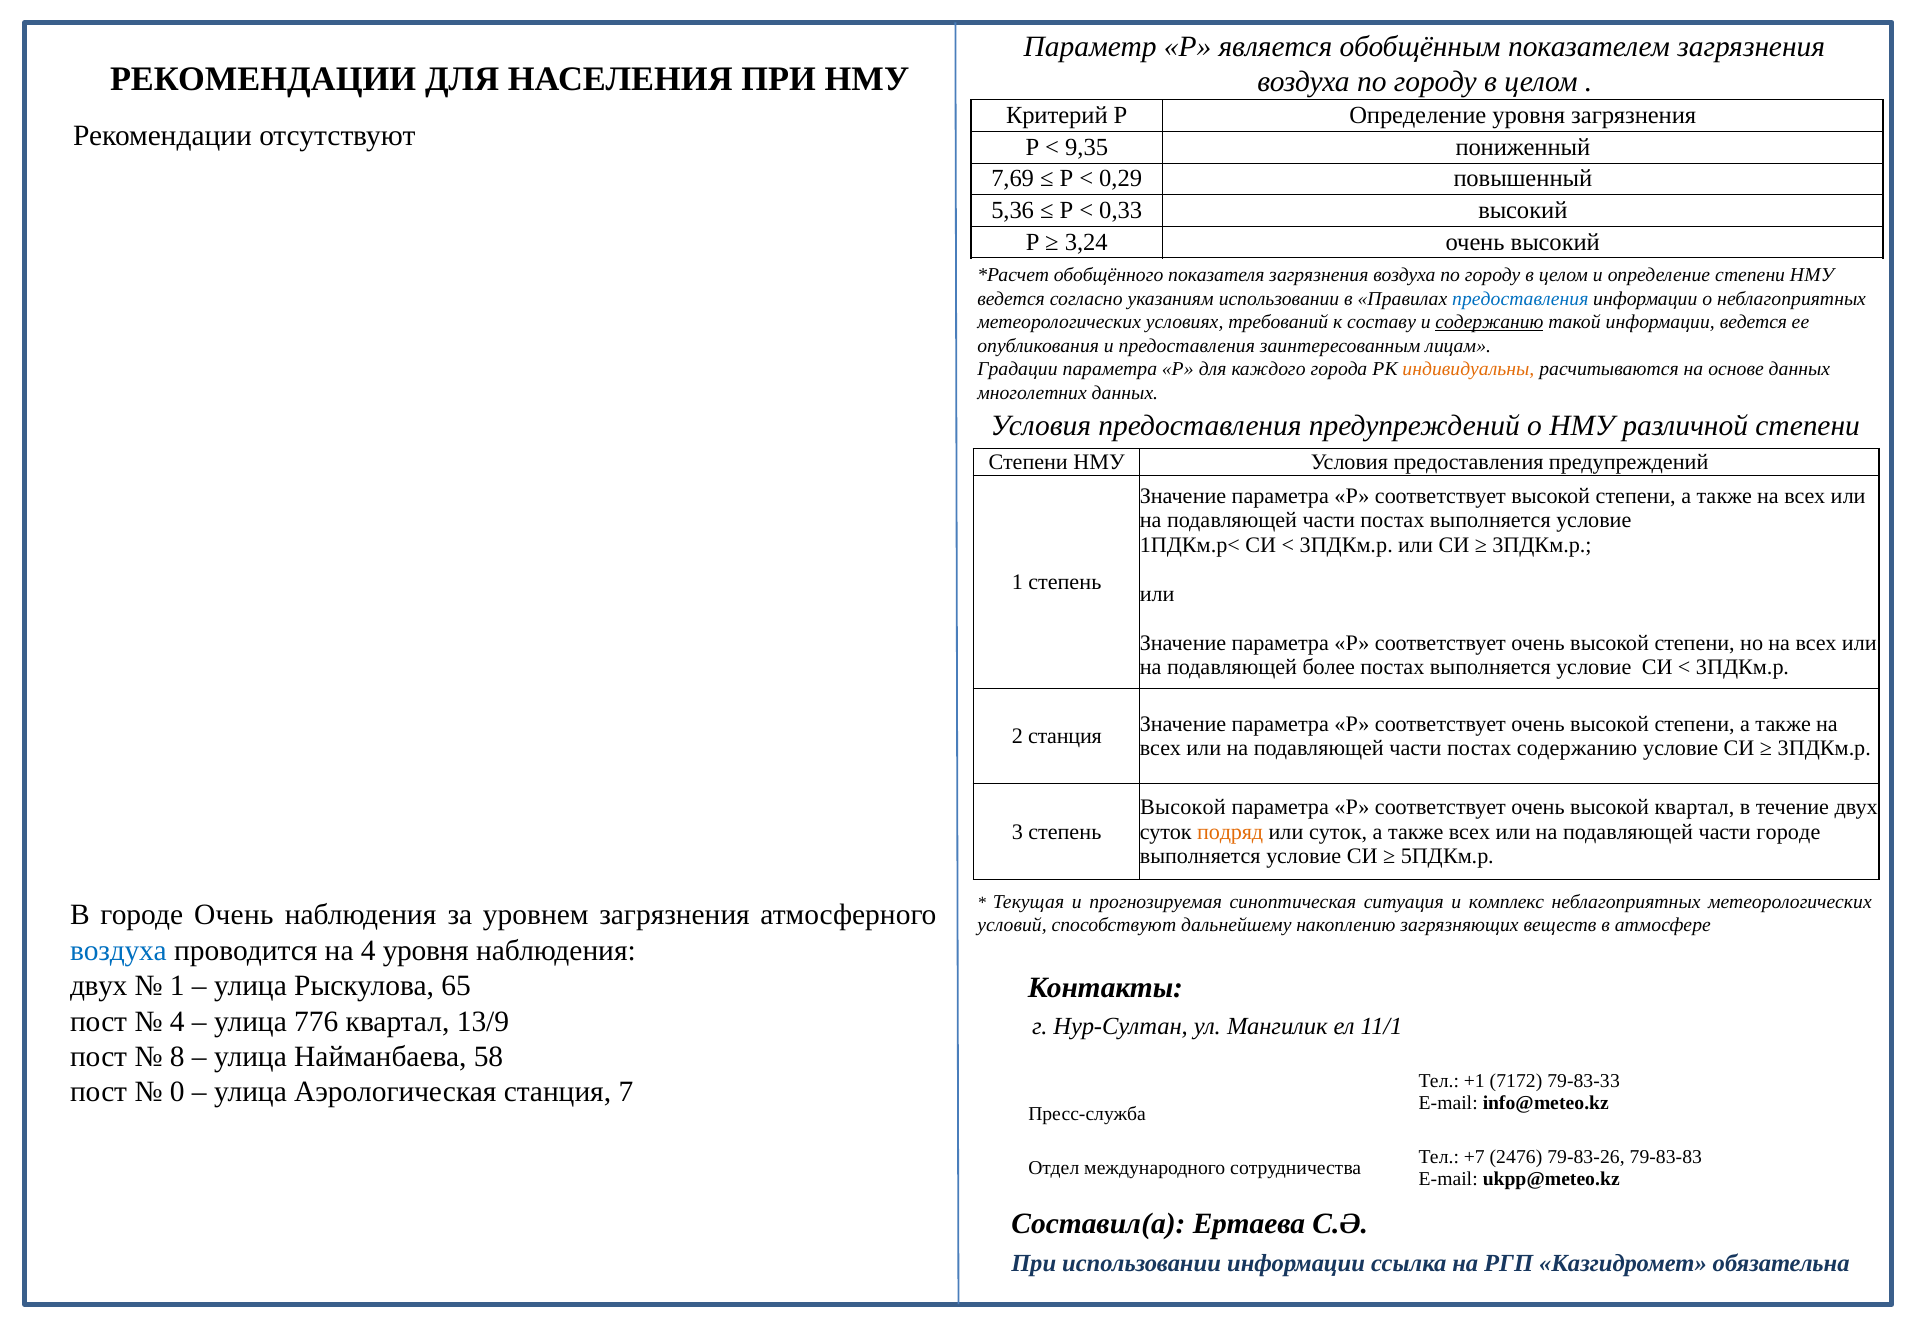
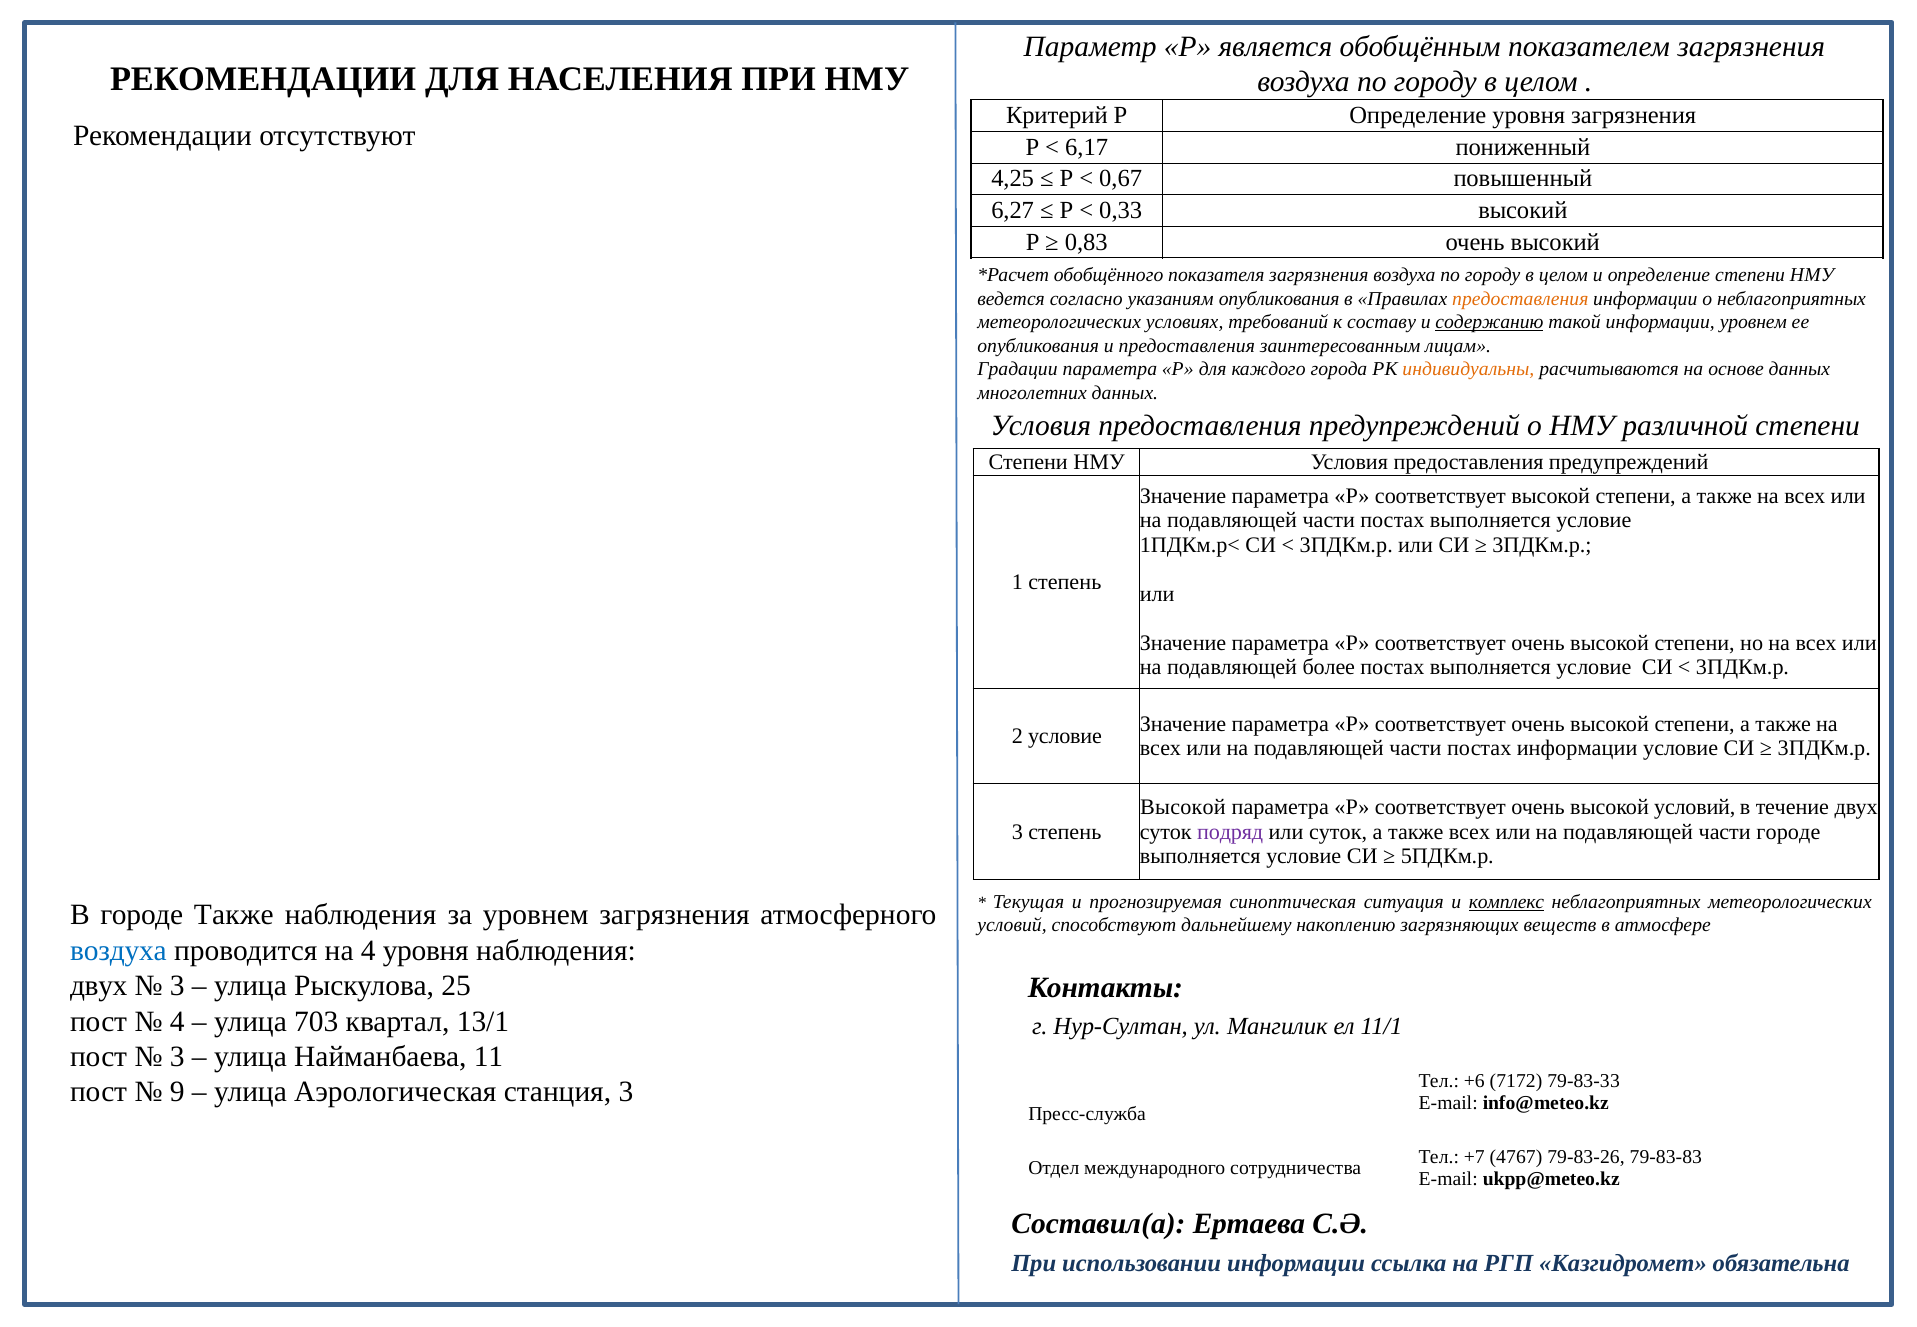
9,35: 9,35 -> 6,17
7,69: 7,69 -> 4,25
0,29: 0,29 -> 0,67
5,36: 5,36 -> 6,27
3,24: 3,24 -> 0,83
указаниям использовании: использовании -> опубликования
предоставления at (1520, 299) colour: blue -> orange
информации ведется: ведется -> уровнем
2 станция: станция -> условие
постах содержанию: содержанию -> информации
высокой квартал: квартал -> условий
подряд colour: orange -> purple
комплекс underline: none -> present
городе Очень: Очень -> Также
1 at (177, 986): 1 -> 3
65: 65 -> 25
776: 776 -> 703
13/9: 13/9 -> 13/1
8 at (177, 1057): 8 -> 3
58: 58 -> 11
+1: +1 -> +6
0: 0 -> 9
станция 7: 7 -> 3
2476: 2476 -> 4767
